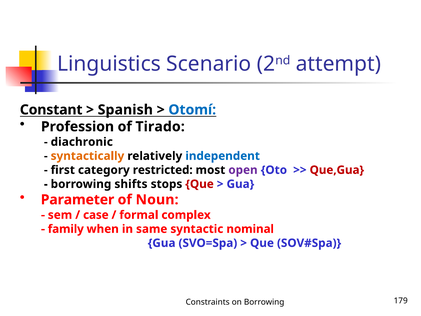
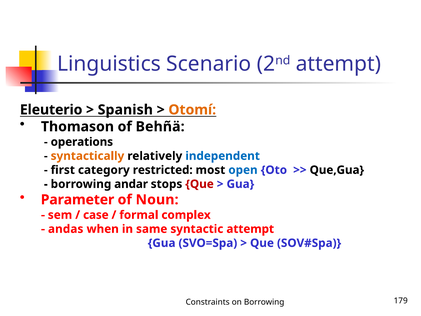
Constant: Constant -> Eleuterio
Otomí colour: blue -> orange
Profession: Profession -> Thomason
Tirado: Tirado -> Behñä
diachronic: diachronic -> operations
open colour: purple -> blue
Que,Gua colour: red -> black
shifts: shifts -> andar
family: family -> andas
syntactic nominal: nominal -> attempt
